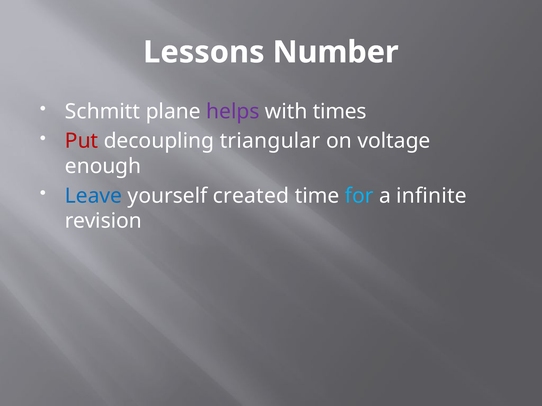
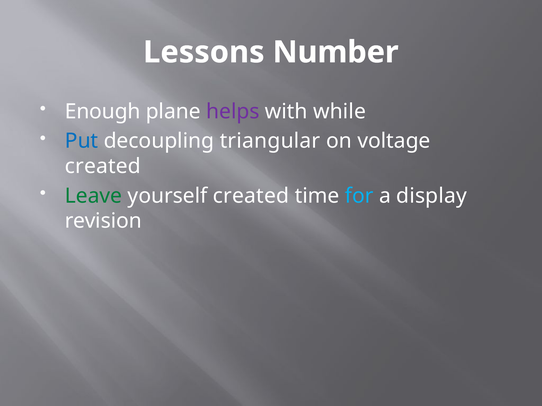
Schmitt: Schmitt -> Enough
times: times -> while
Put colour: red -> blue
enough at (103, 166): enough -> created
Leave colour: blue -> green
infinite: infinite -> display
